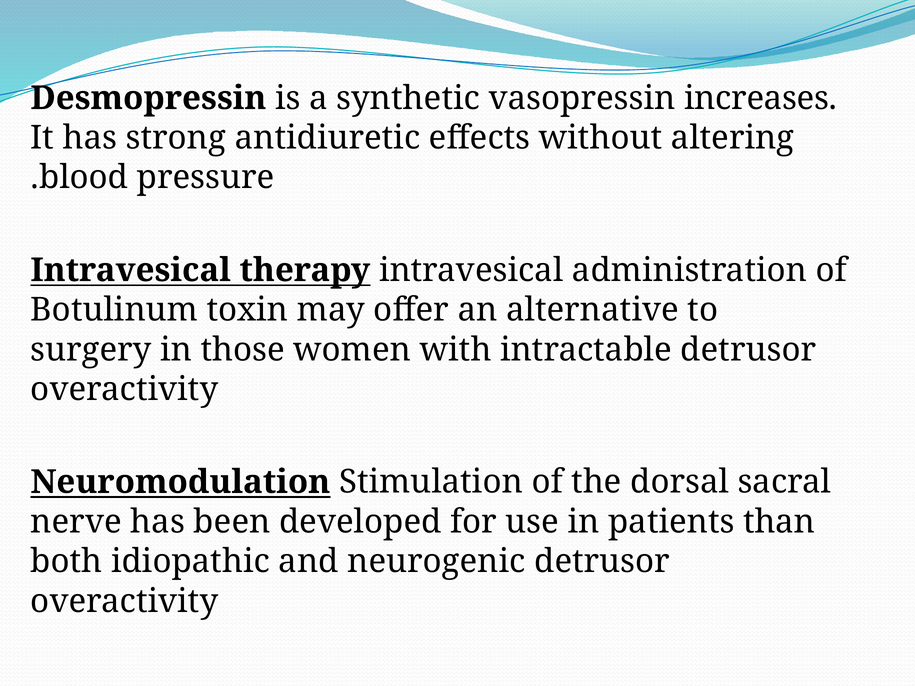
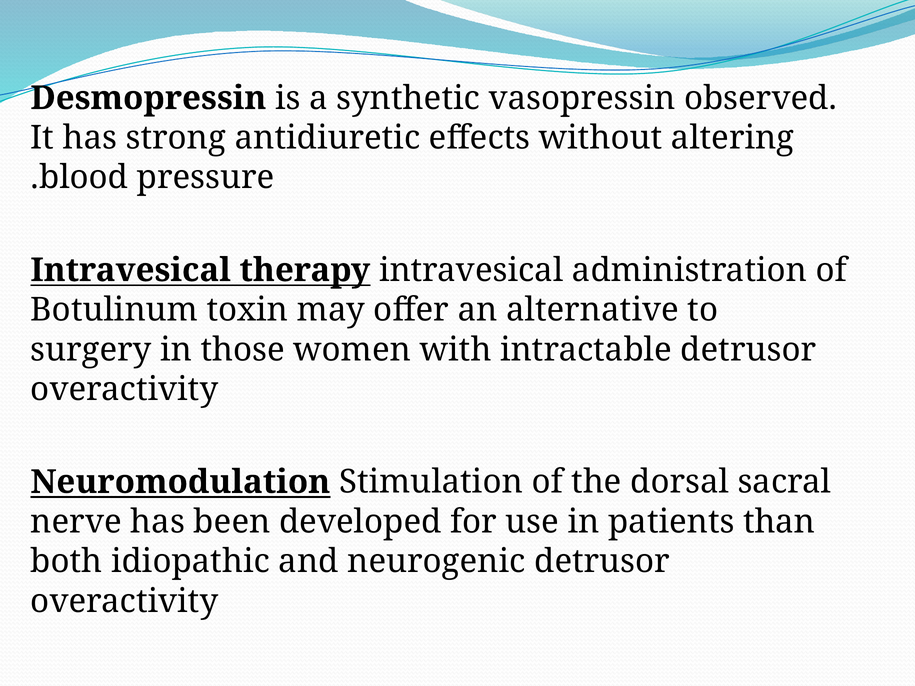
increases: increases -> observed
